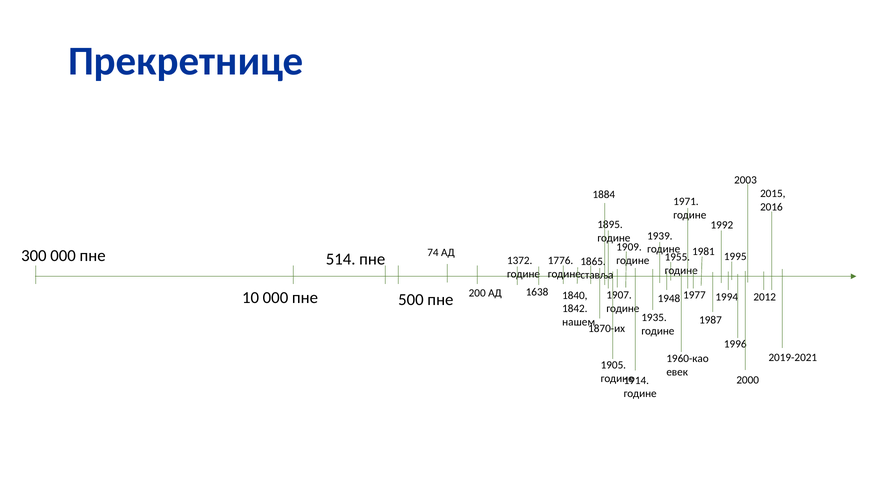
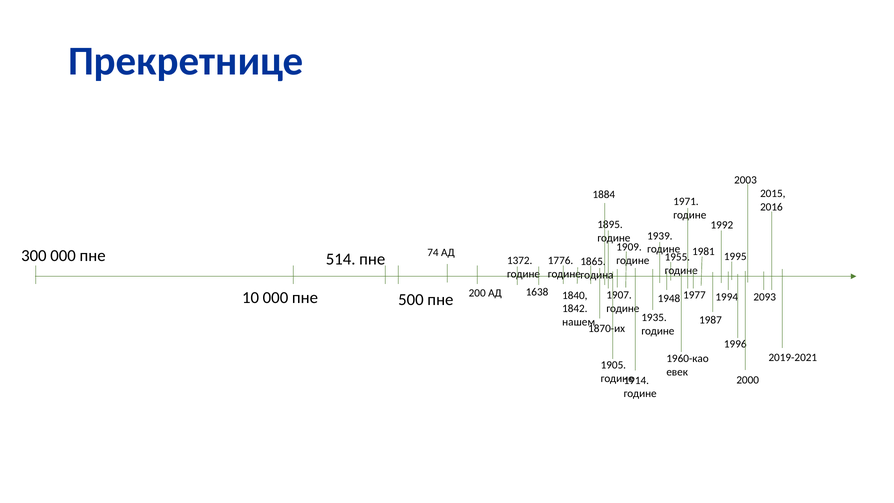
ставља: ставља -> година
2012: 2012 -> 2093
